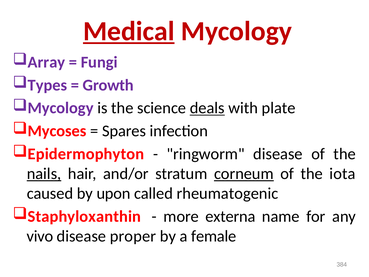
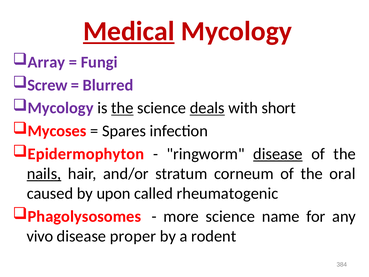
Types: Types -> Screw
Growth: Growth -> Blurred
the at (122, 108) underline: none -> present
plate: plate -> short
disease at (278, 154) underline: none -> present
corneum underline: present -> none
iota: iota -> oral
Staphyloxanthin: Staphyloxanthin -> Phagolysosomes
more externa: externa -> science
female: female -> rodent
